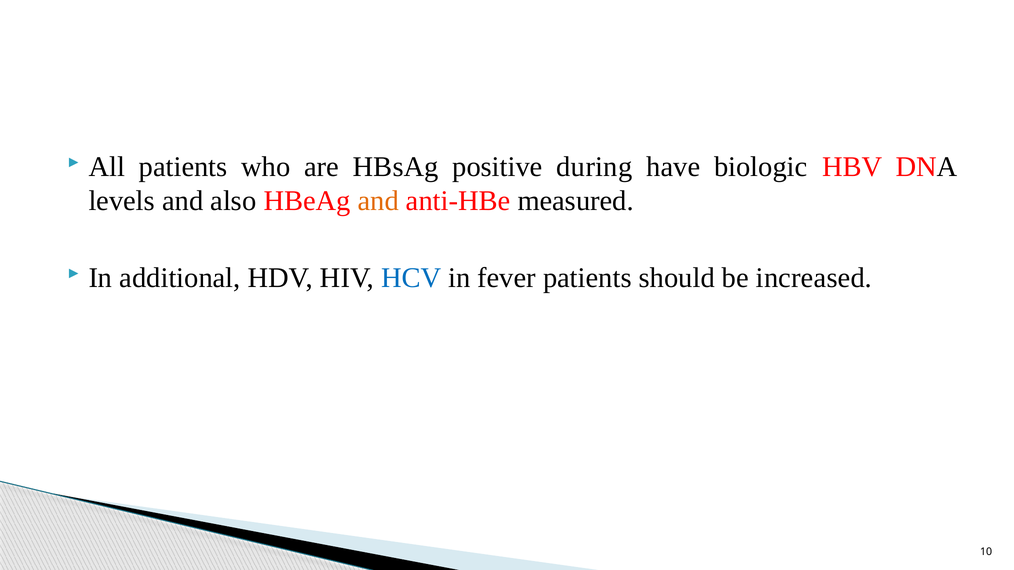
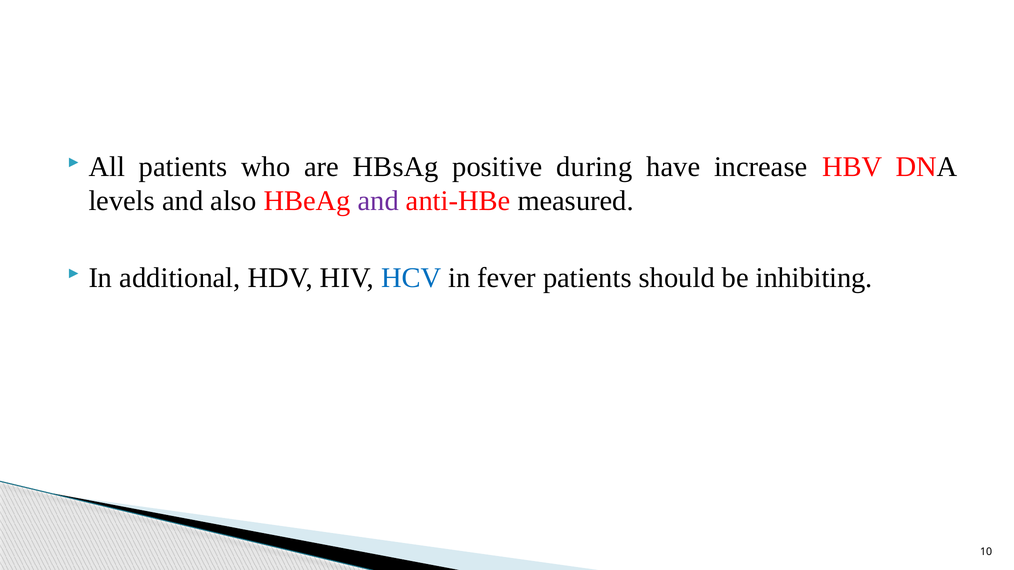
biologic: biologic -> increase
and at (378, 201) colour: orange -> purple
increased: increased -> inhibiting
